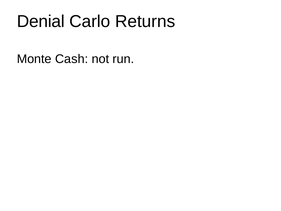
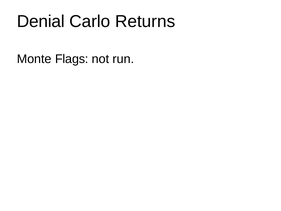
Cash: Cash -> Flags
